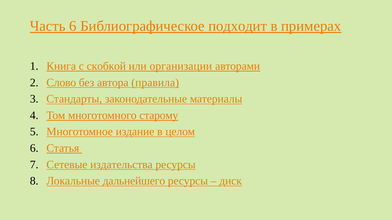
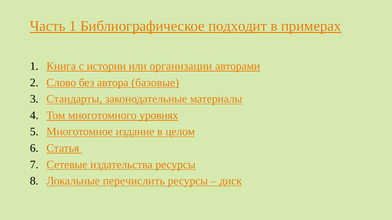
Часть 6: 6 -> 1
скобкой: скобкой -> истории
правила: правила -> базовые
старому: старому -> уровнях
дальнейшего: дальнейшего -> перечислить
